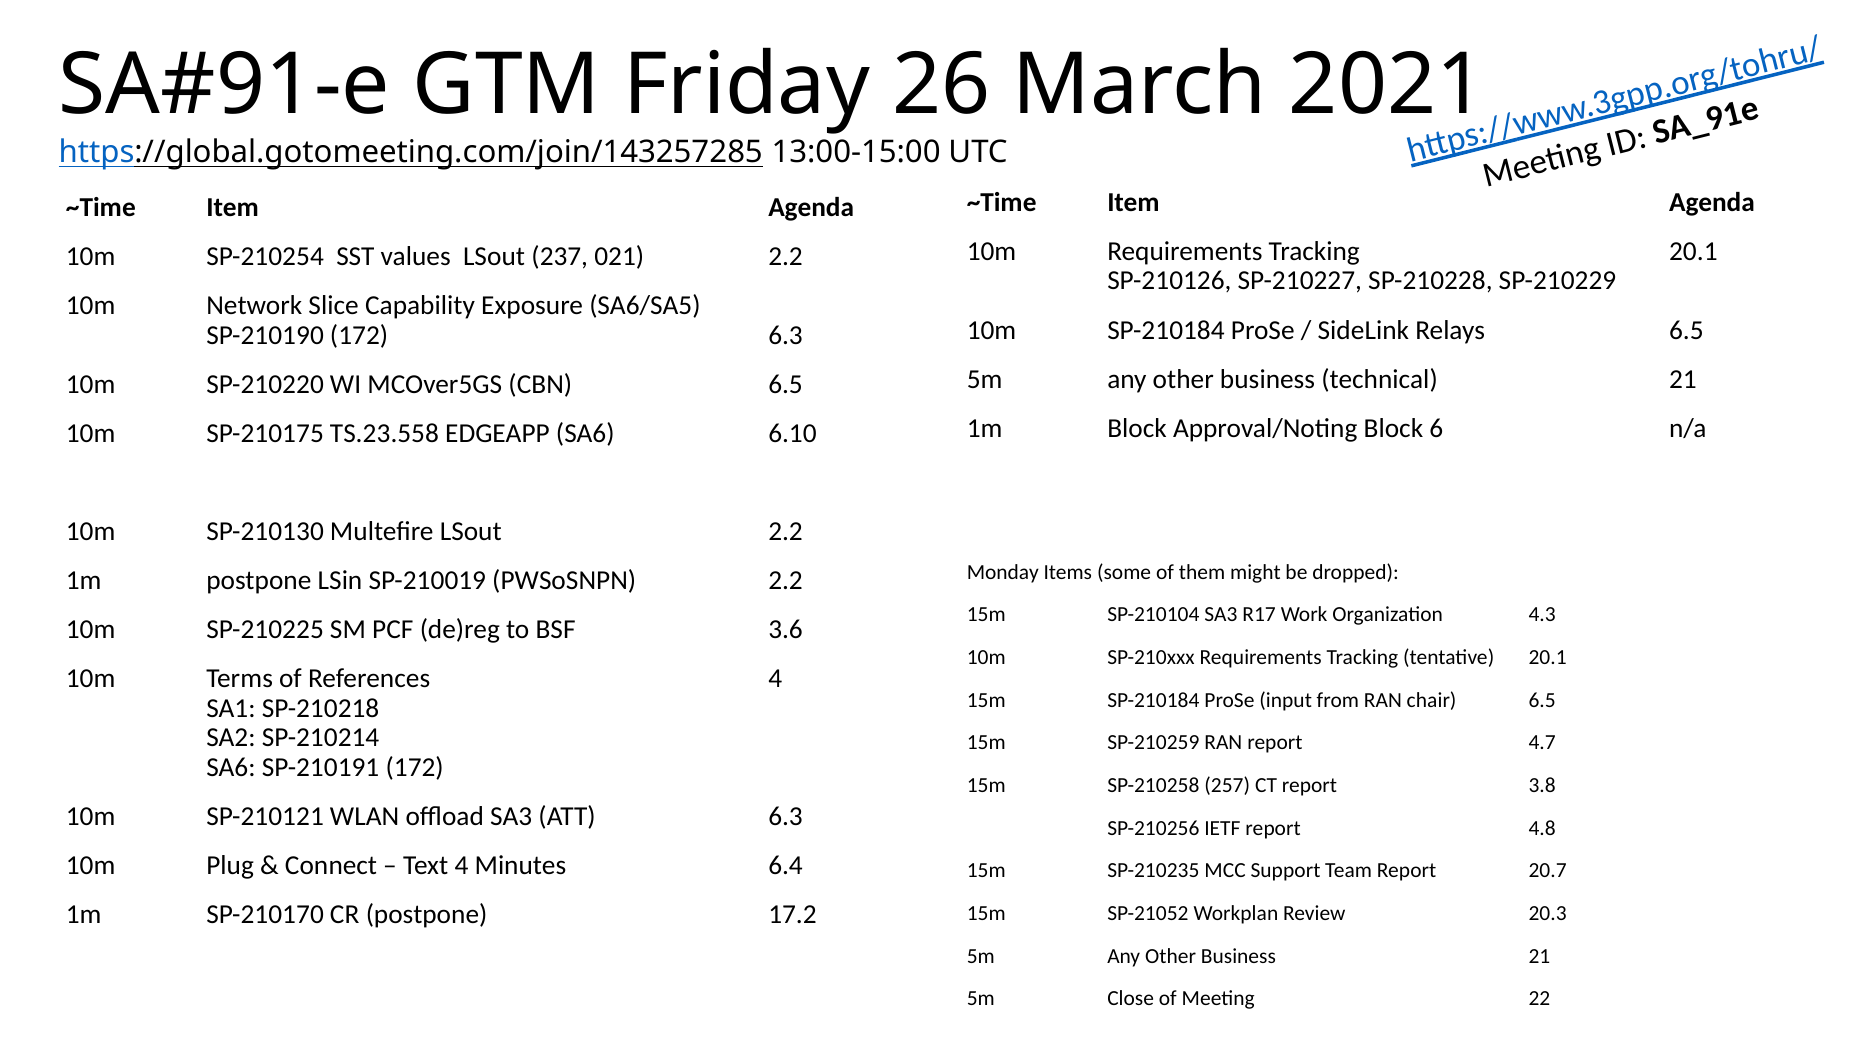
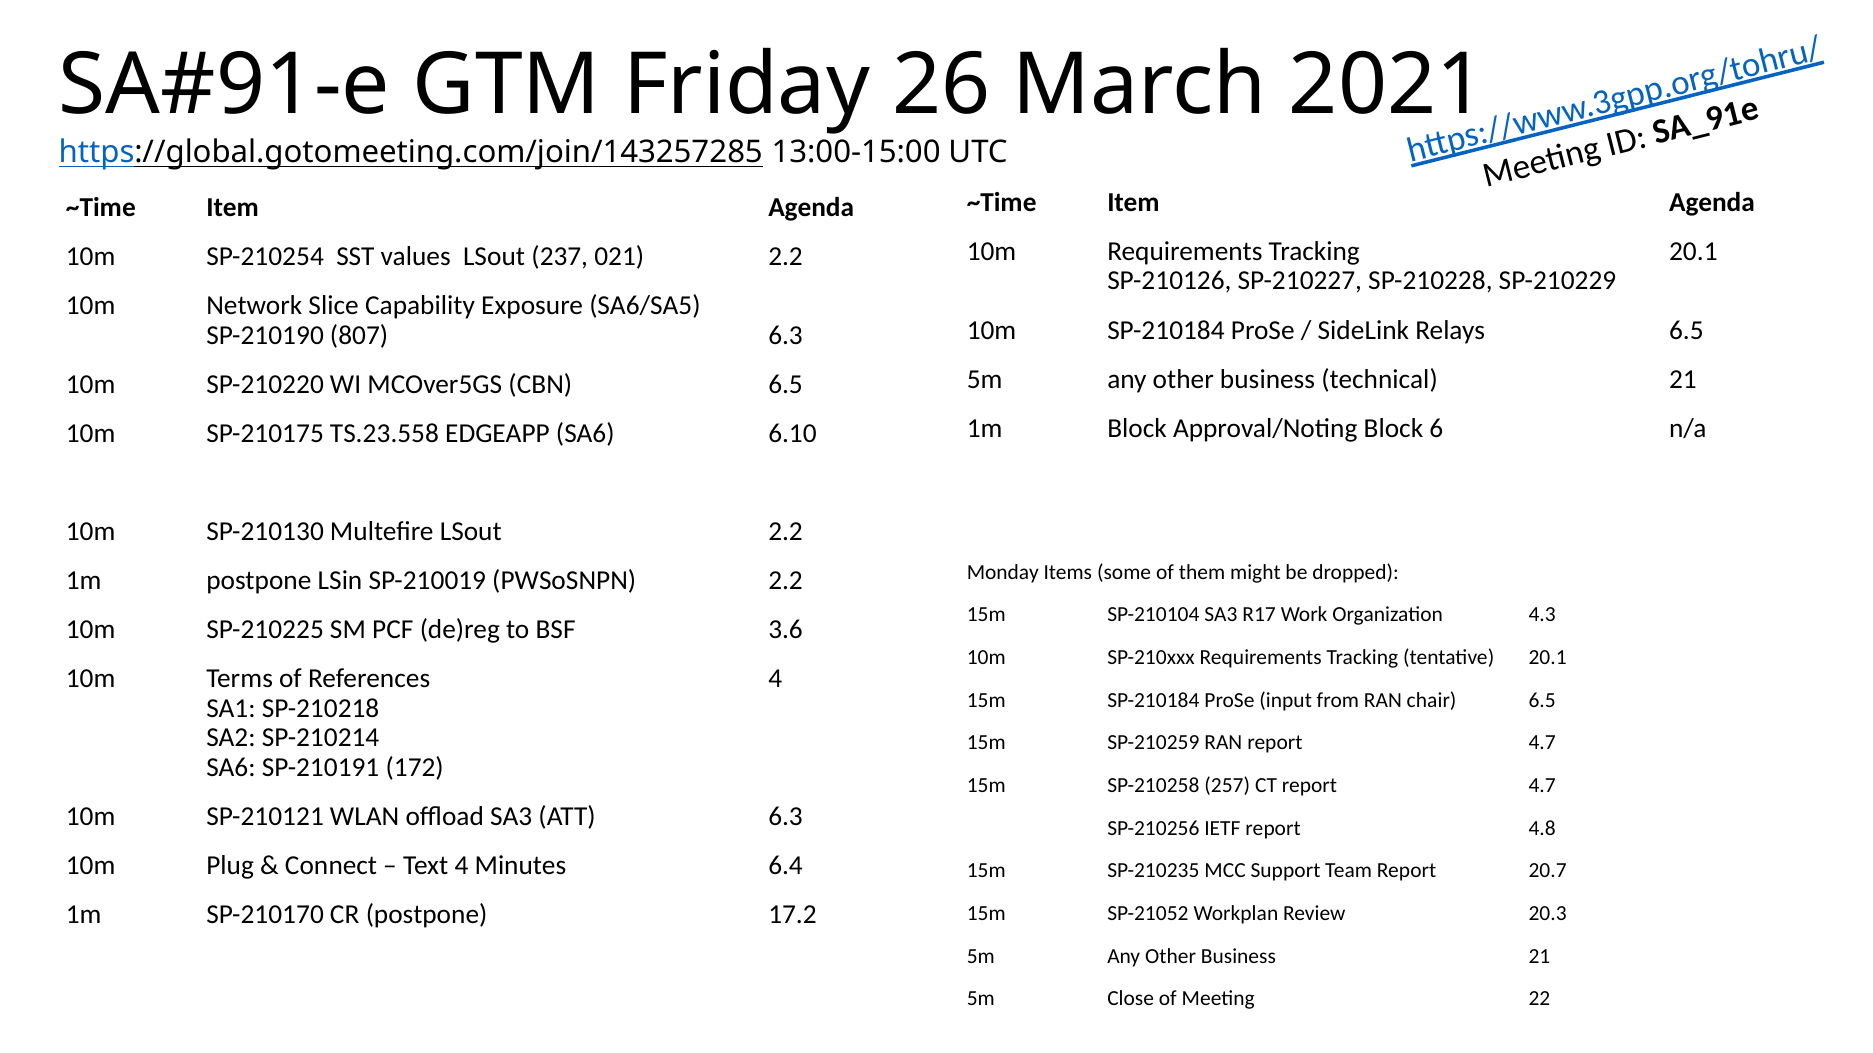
SP-210190 172: 172 -> 807
CT report 3.8: 3.8 -> 4.7
